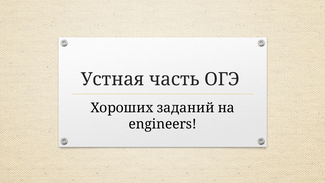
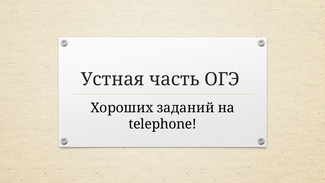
engineers: engineers -> telephone
